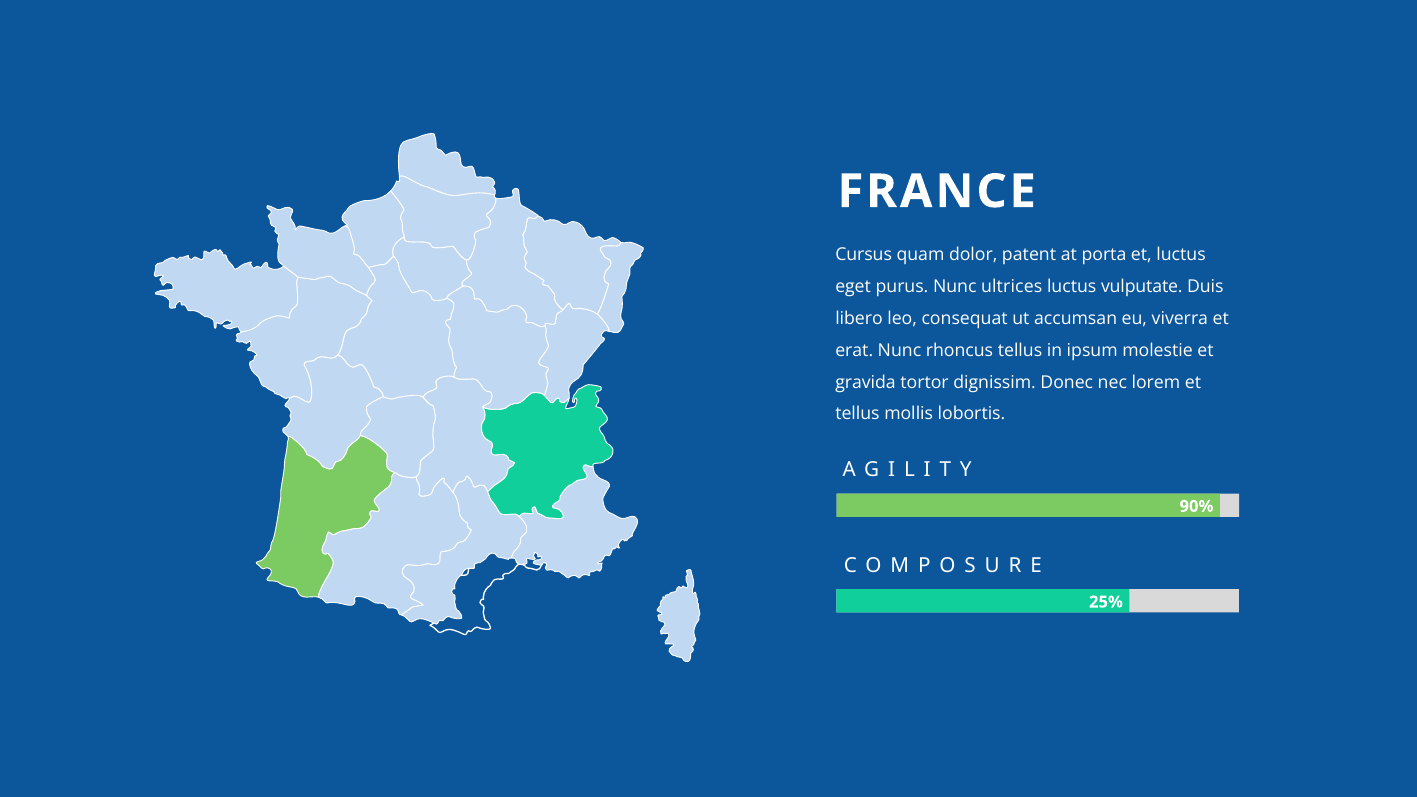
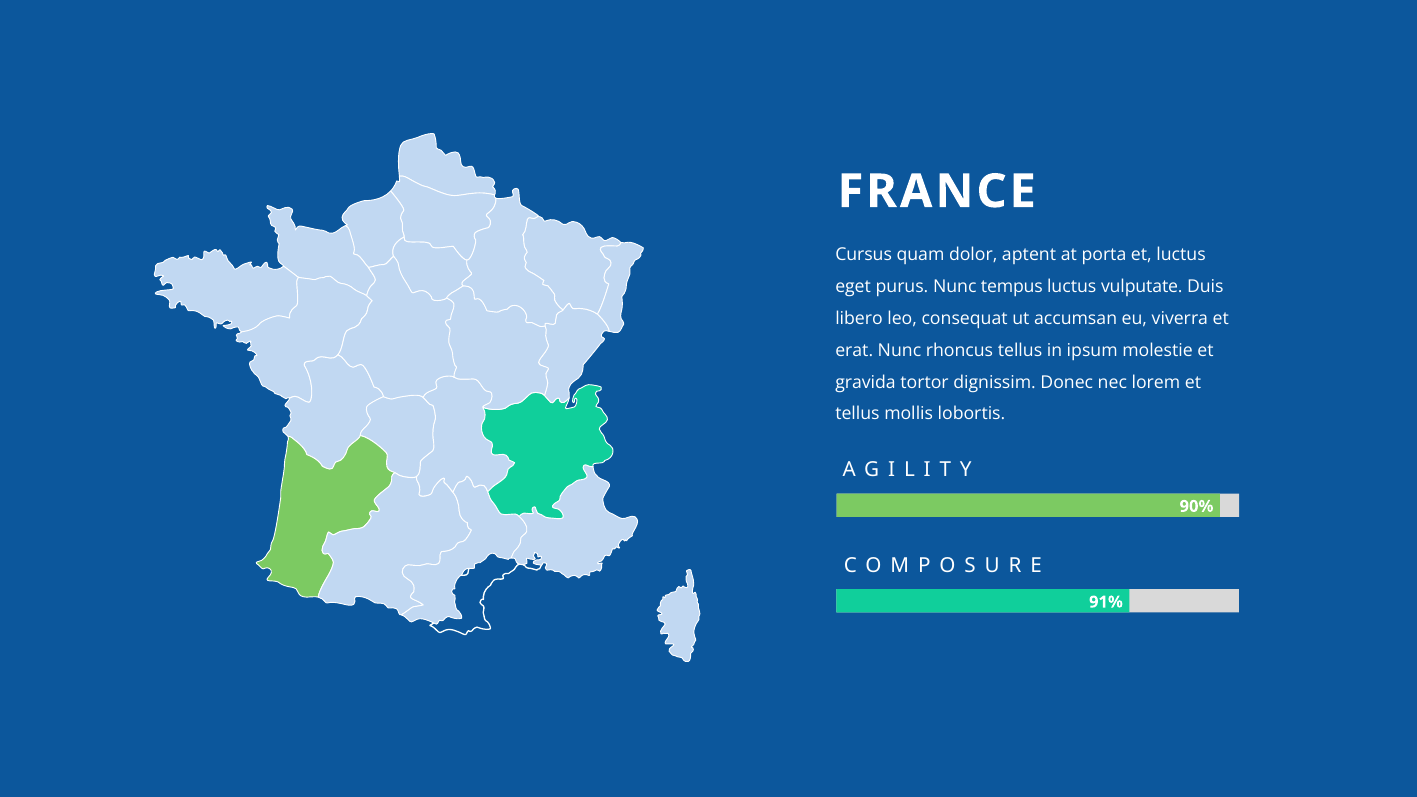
patent: patent -> aptent
ultrices: ultrices -> tempus
25%: 25% -> 91%
